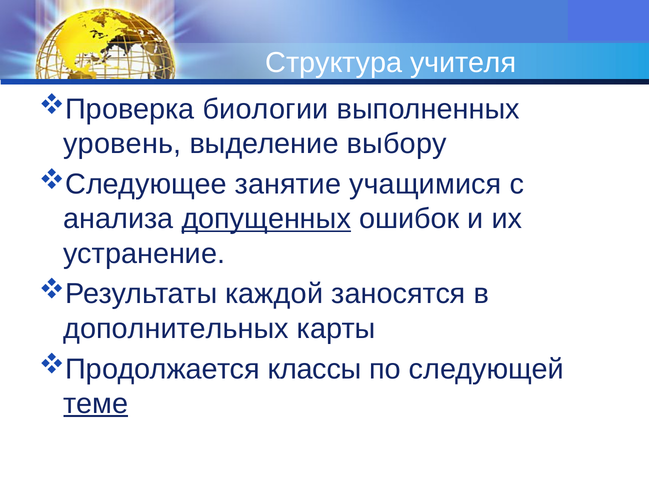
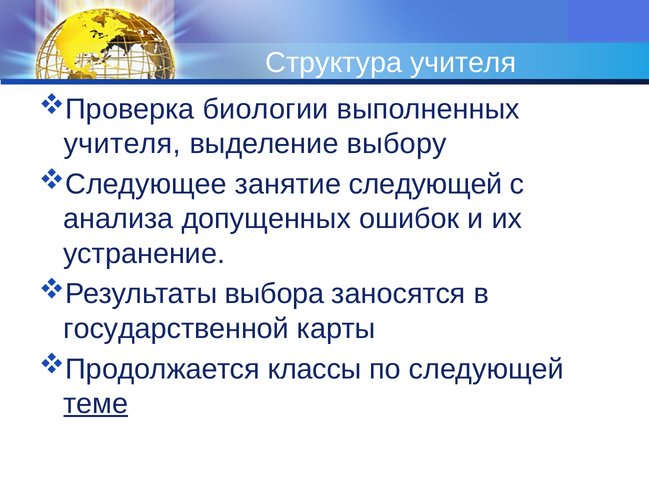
уровень at (122, 144): уровень -> учителя
занятие учащимися: учащимися -> следующей
допущенных underline: present -> none
каждой: каждой -> выбора
дополнительных: дополнительных -> государственной
